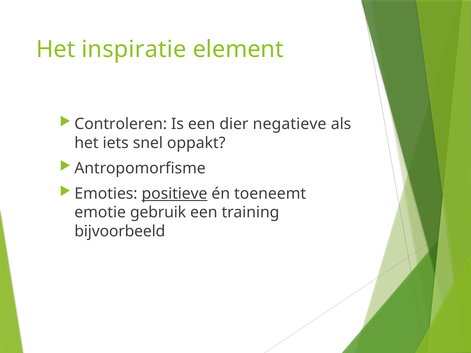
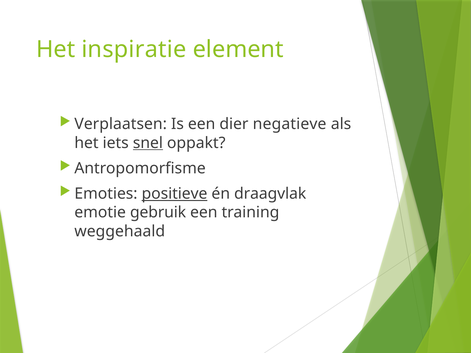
Controleren: Controleren -> Verplaatsen
snel underline: none -> present
toeneemt: toeneemt -> draagvlak
bijvoorbeeld: bijvoorbeeld -> weggehaald
